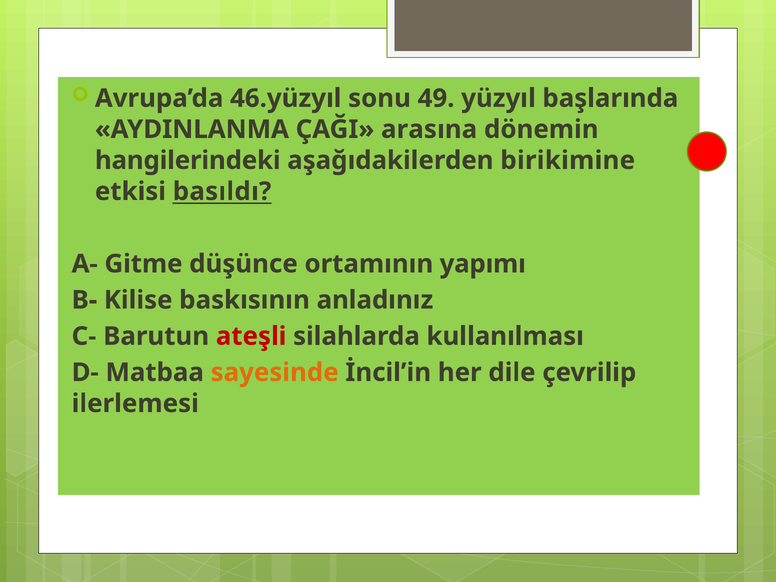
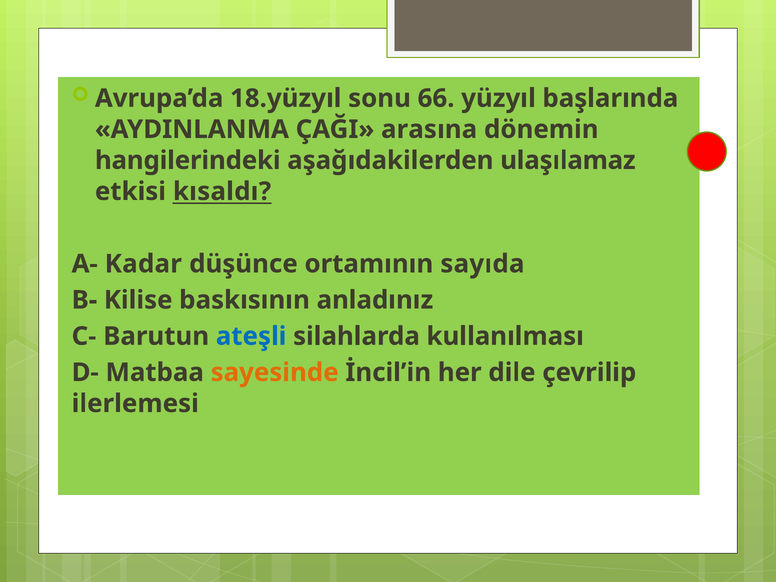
46.yüzyıl: 46.yüzyıl -> 18.yüzyıl
49: 49 -> 66
birikimine: birikimine -> ulaşılamaz
basıldı: basıldı -> kısaldı
Gitme: Gitme -> Kadar
yapımı: yapımı -> sayıda
ateşli colour: red -> blue
